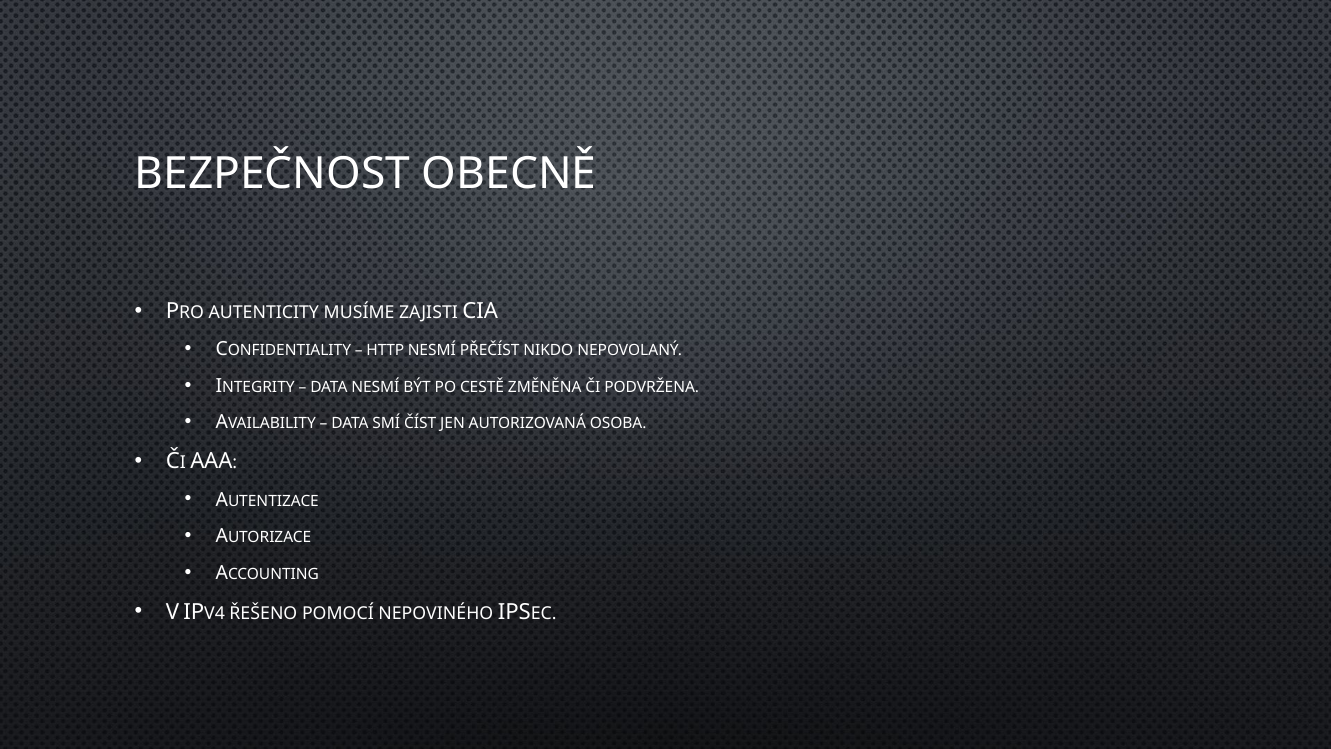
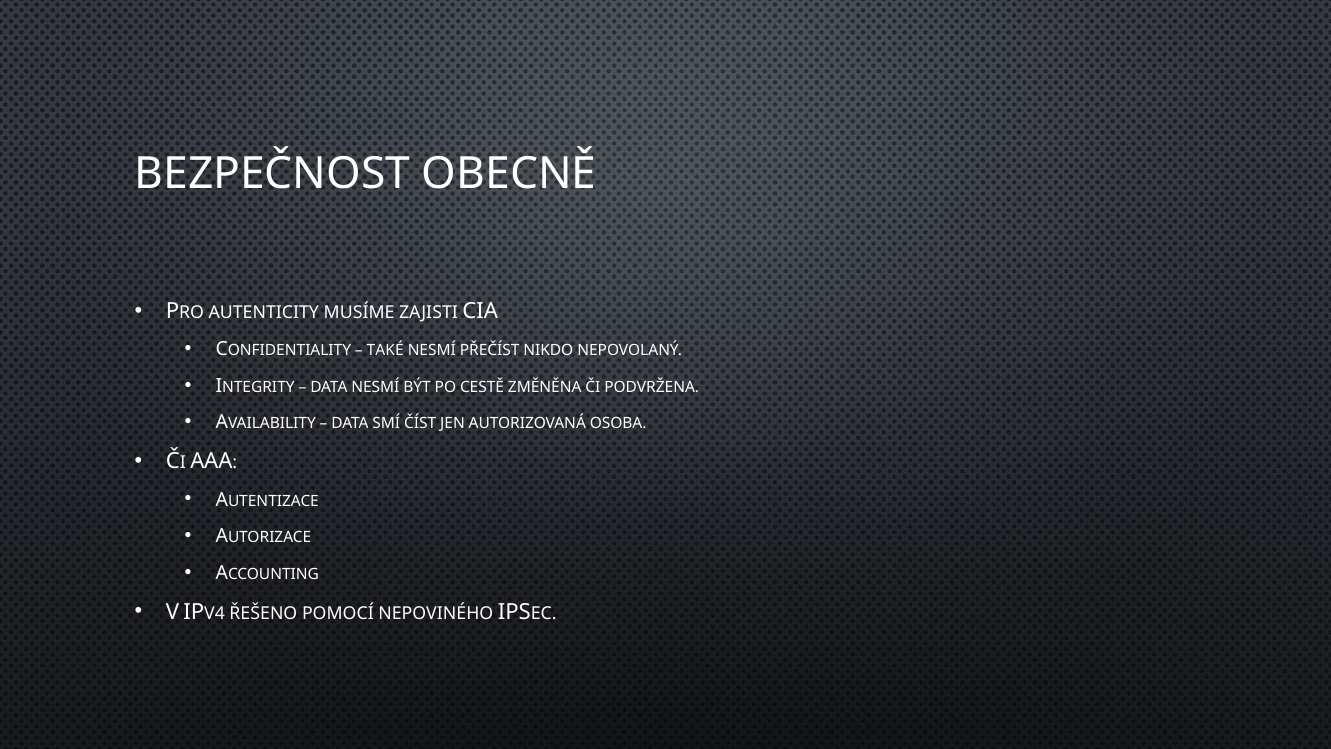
HTTP: HTTP -> TAKÉ
